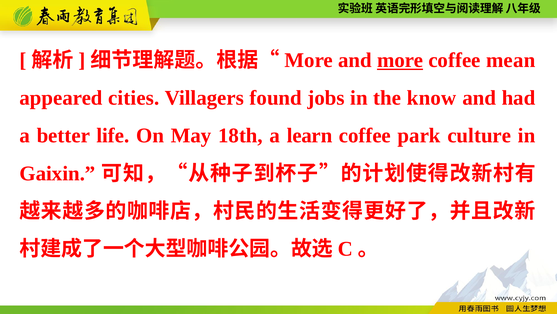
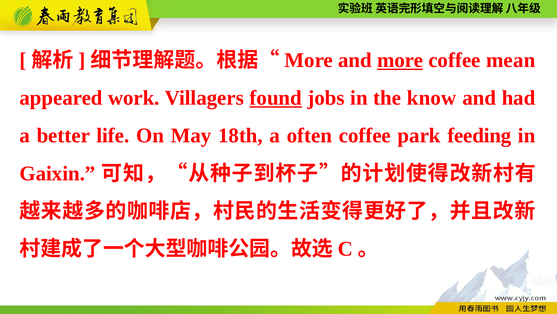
cities: cities -> work
found underline: none -> present
learn: learn -> often
culture: culture -> feeding
